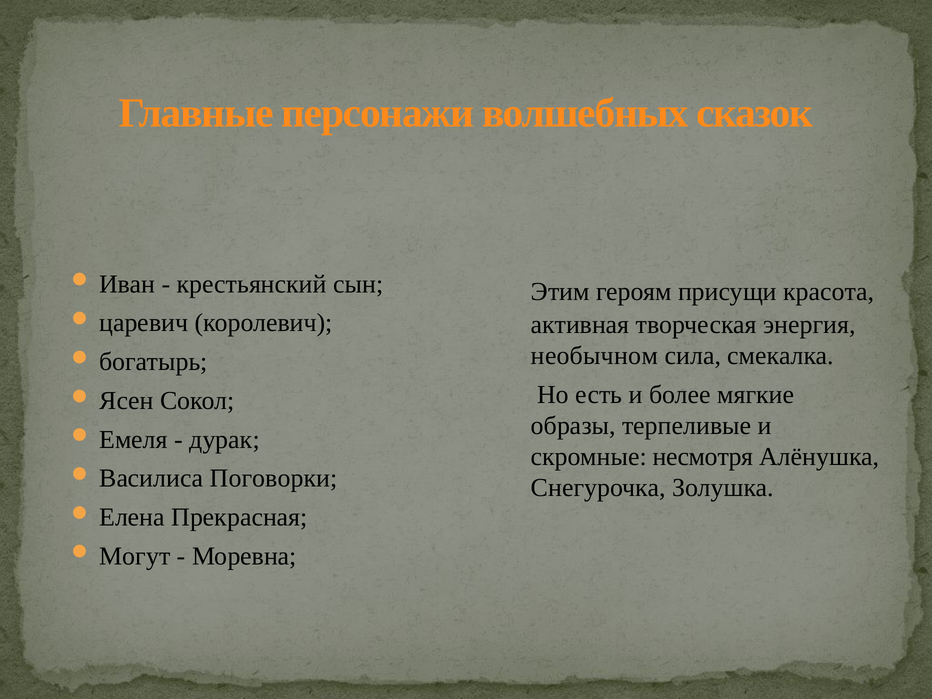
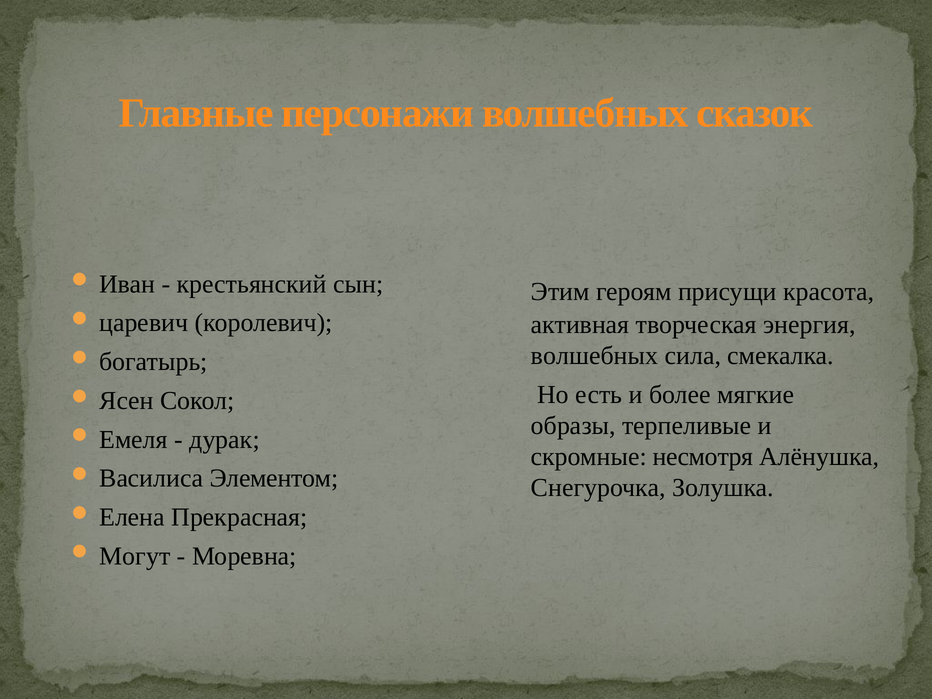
необычном at (594, 356): необычном -> волшебных
Поговорки: Поговорки -> Элементом
